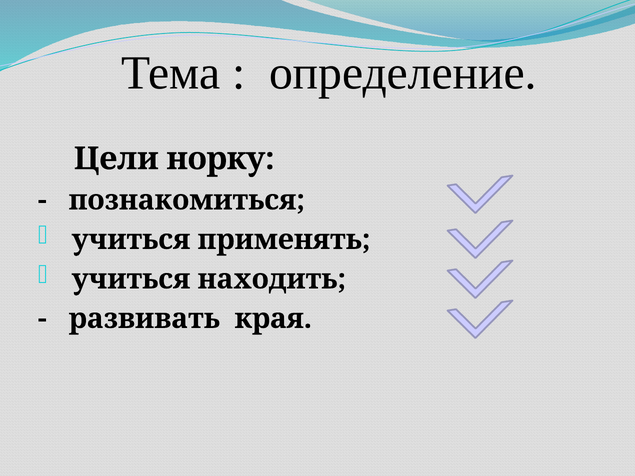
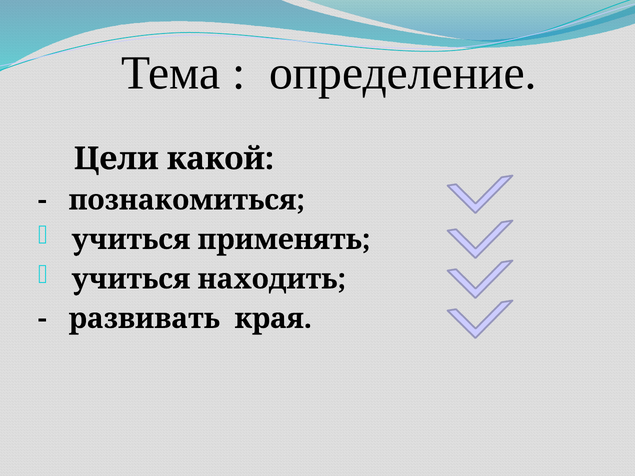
норку: норку -> какой
